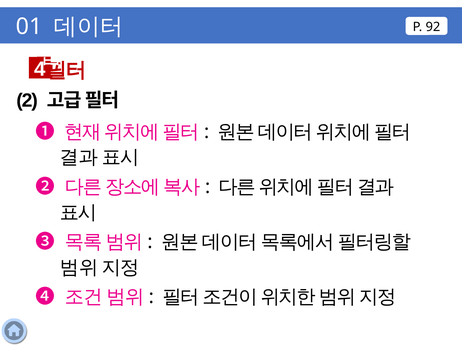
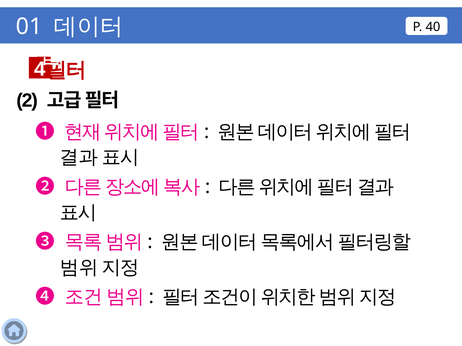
92: 92 -> 40
